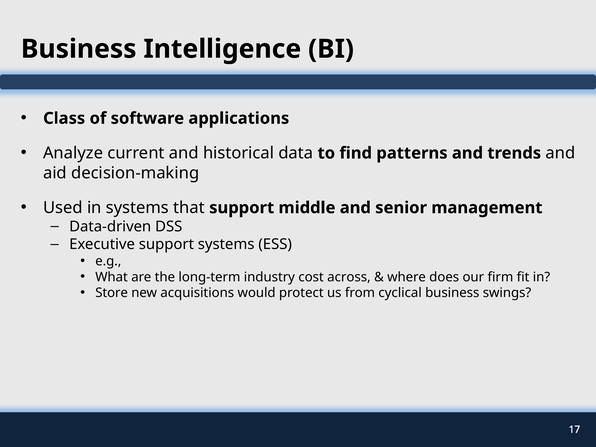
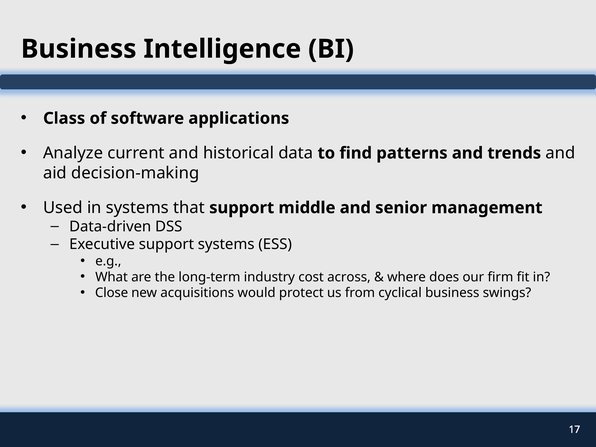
Store: Store -> Close
